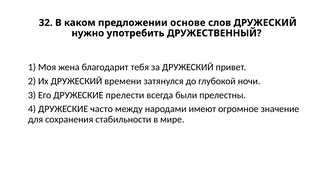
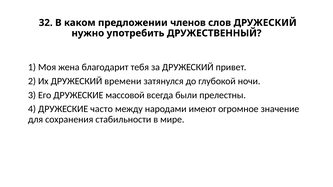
основе: основе -> членов
прелести: прелести -> массовой
